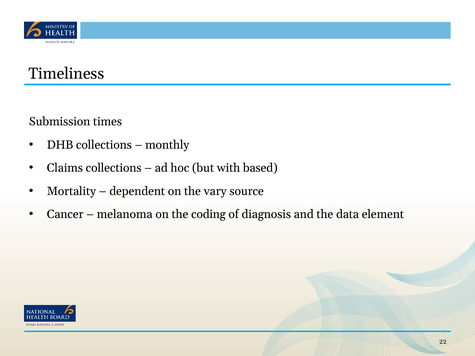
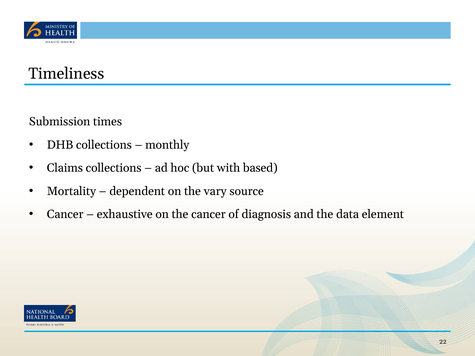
melanoma: melanoma -> exhaustive
the coding: coding -> cancer
